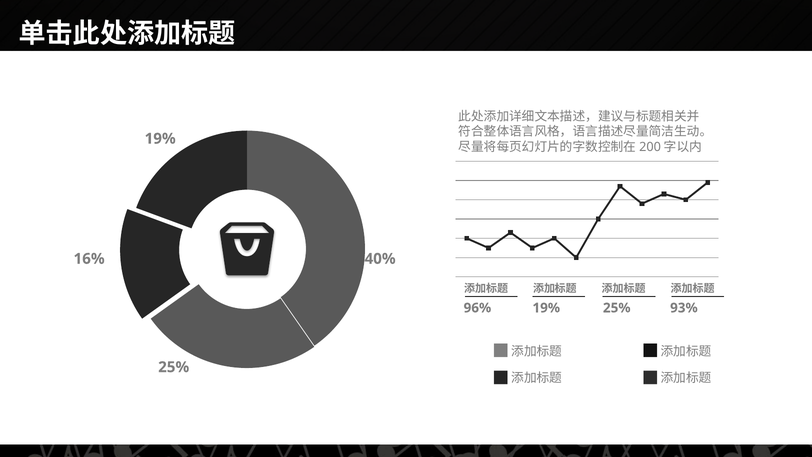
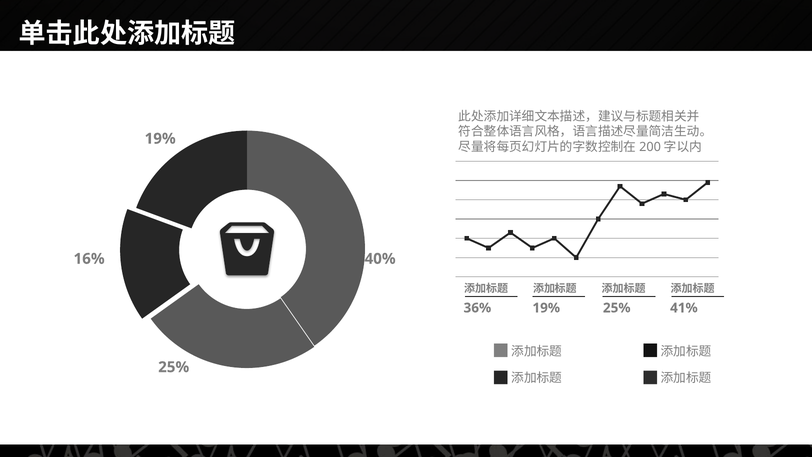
96%: 96% -> 36%
93%: 93% -> 41%
